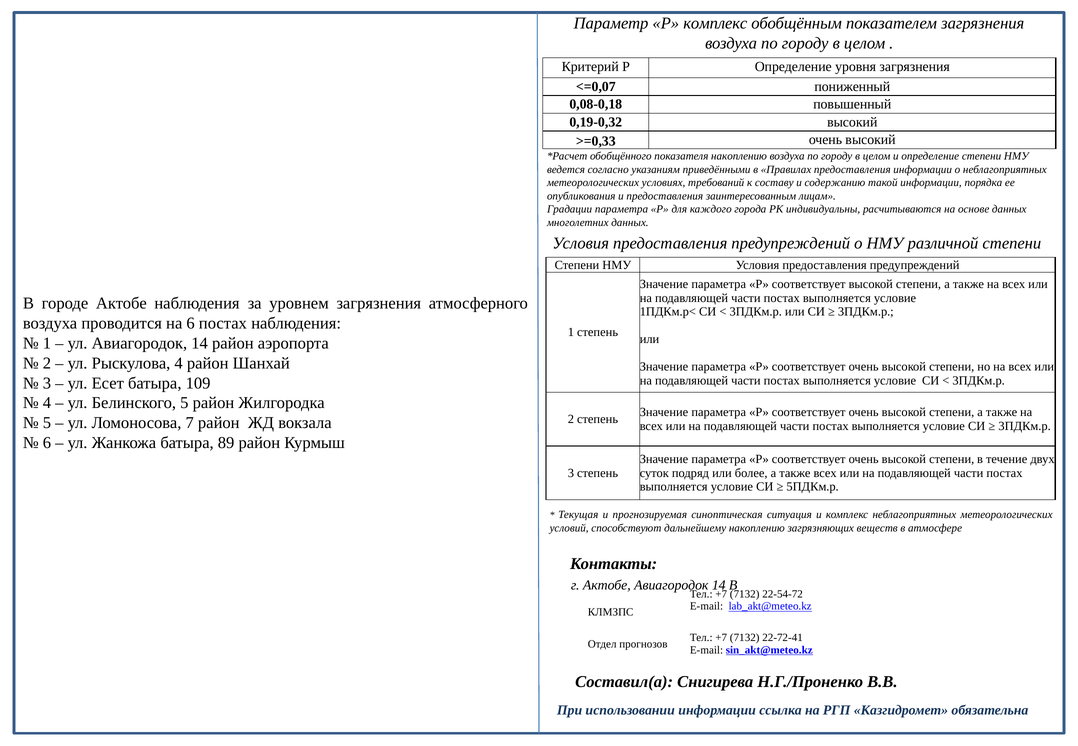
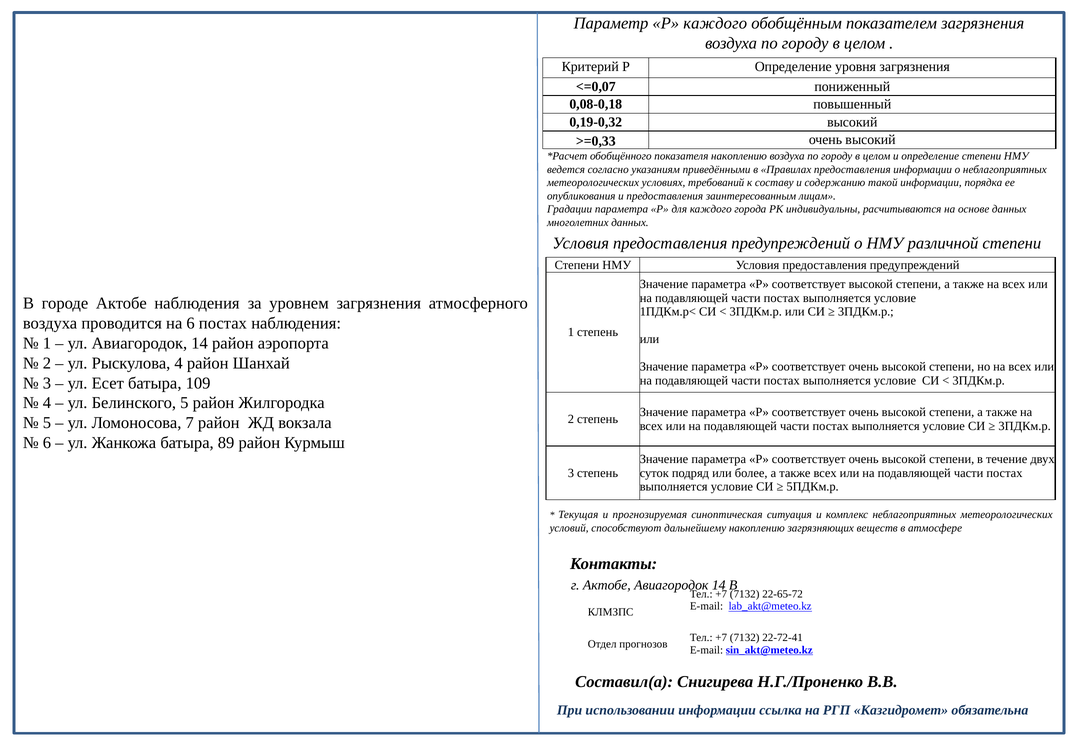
Р комплекс: комплекс -> каждого
22-54-72: 22-54-72 -> 22-65-72
